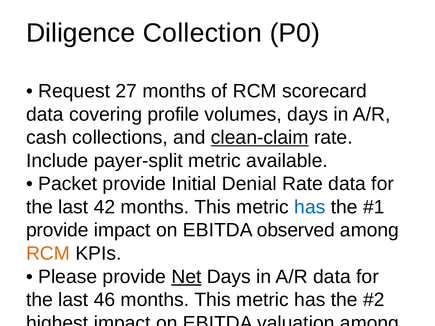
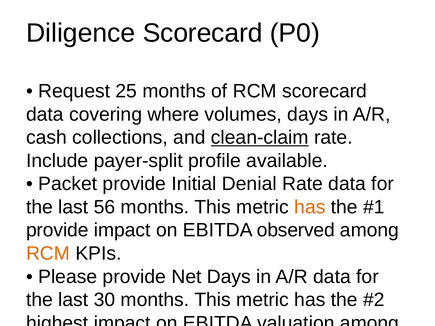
Diligence Collection: Collection -> Scorecard
27: 27 -> 25
profile: profile -> where
payer-split metric: metric -> profile
42: 42 -> 56
has at (310, 207) colour: blue -> orange
Net at (186, 277) underline: present -> none
46: 46 -> 30
